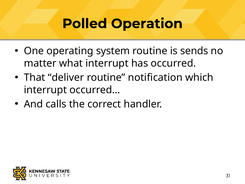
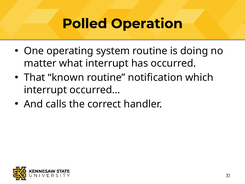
sends: sends -> doing
deliver: deliver -> known
